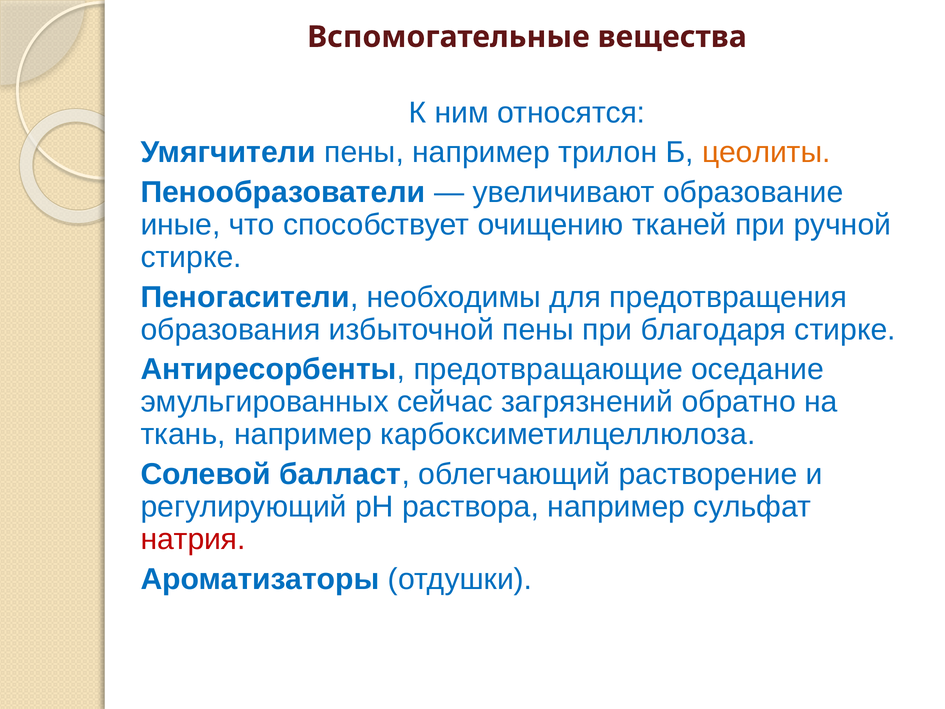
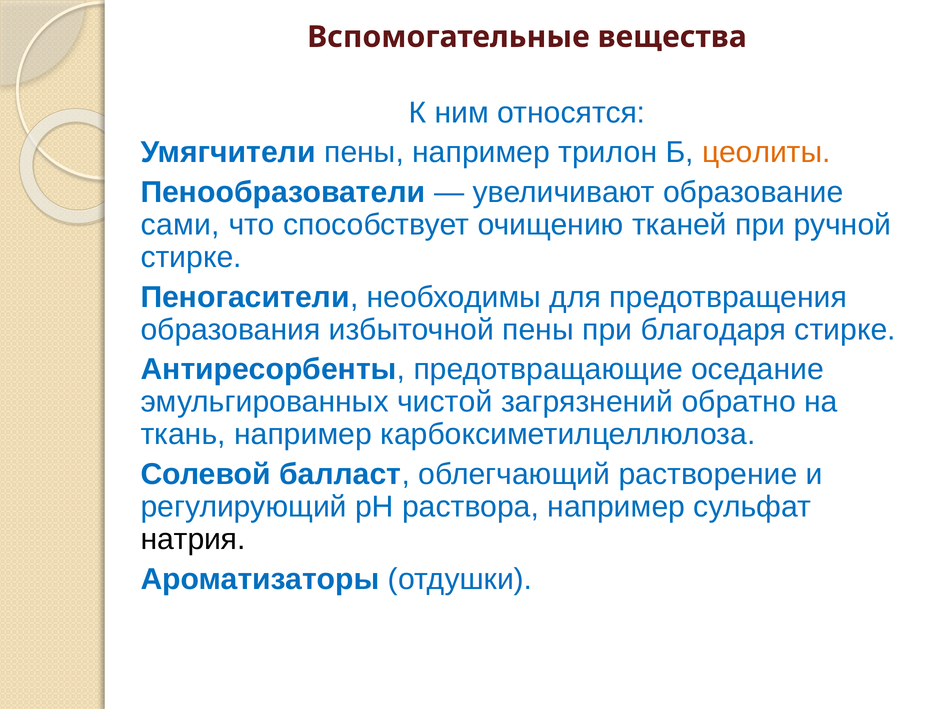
иные: иные -> сами
сейчас: сейчас -> чистой
натрия colour: red -> black
